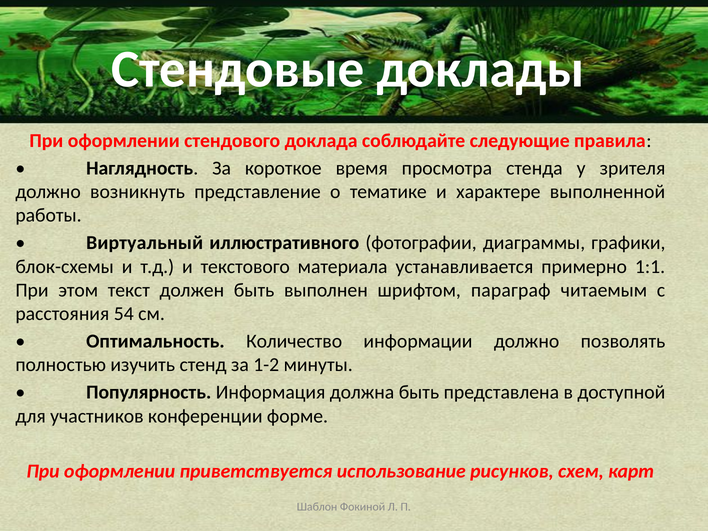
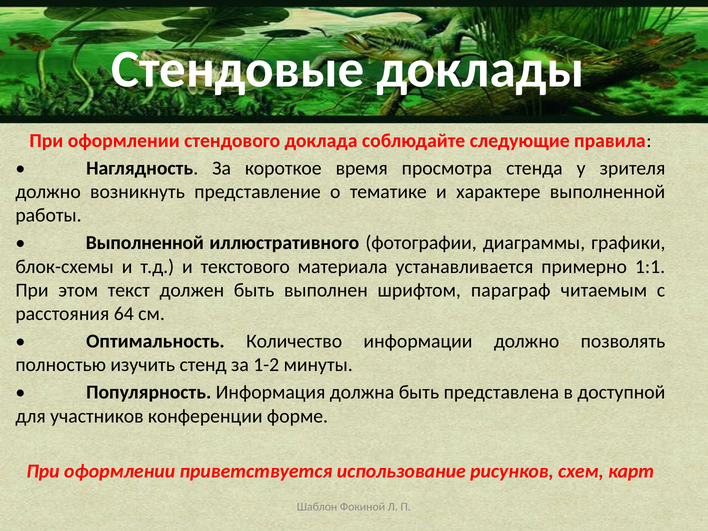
Виртуальный at (145, 243): Виртуальный -> Выполненной
54: 54 -> 64
